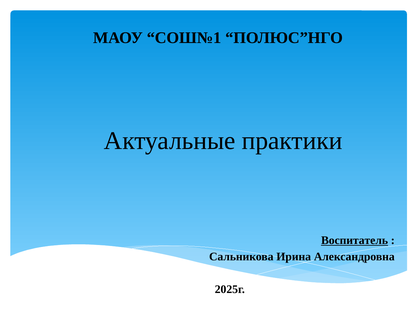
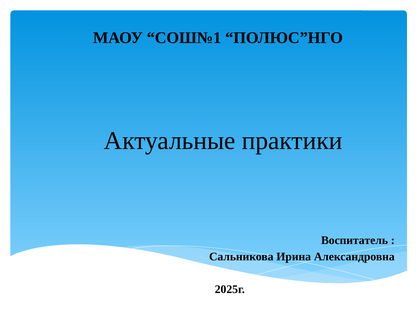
Воспитатель underline: present -> none
